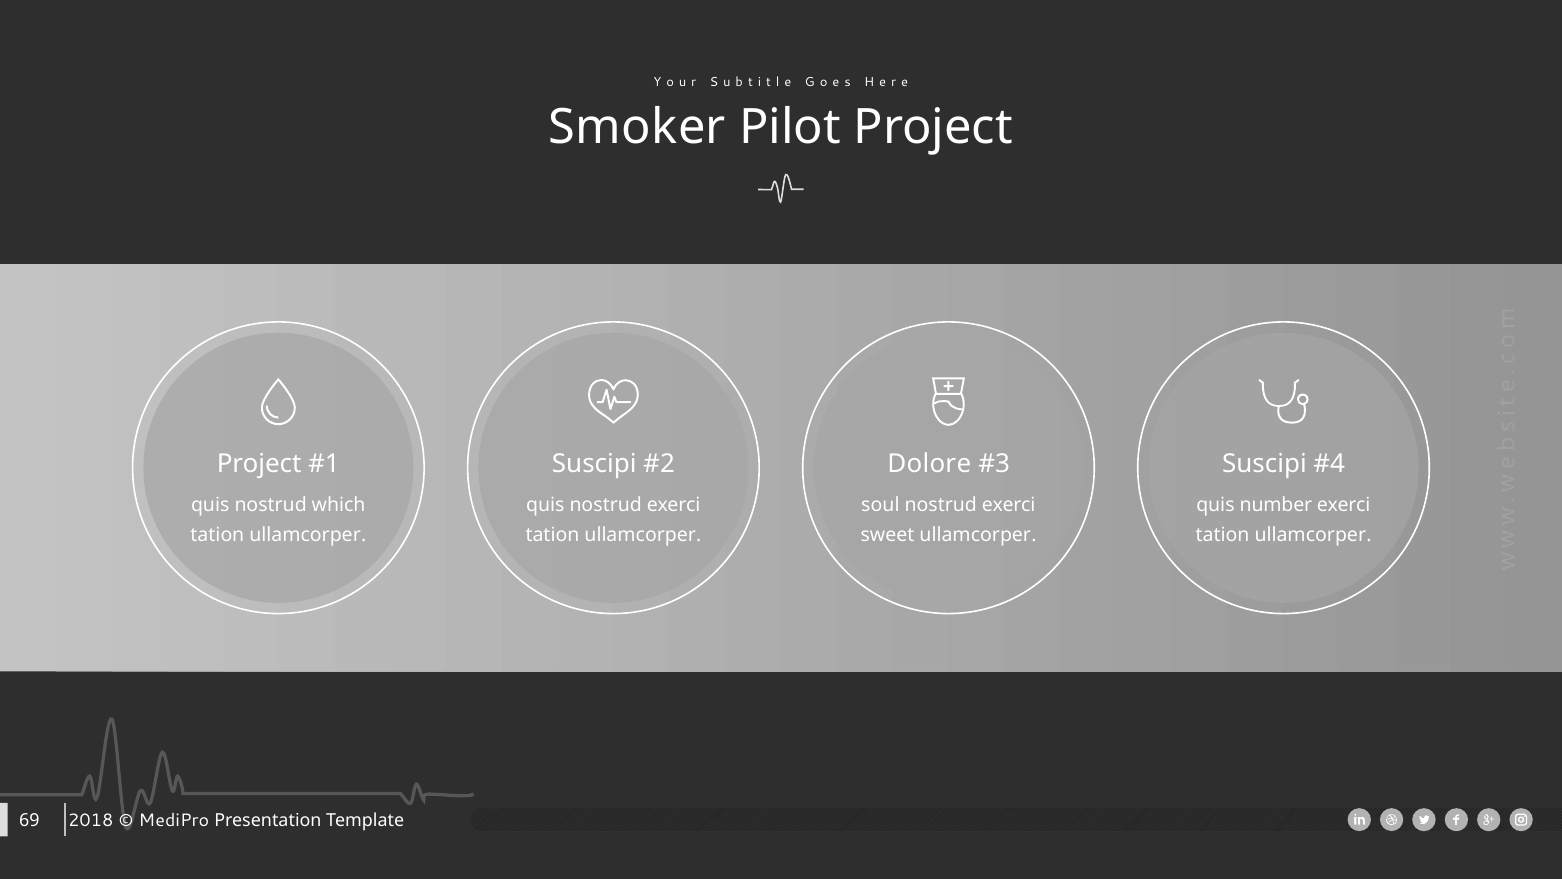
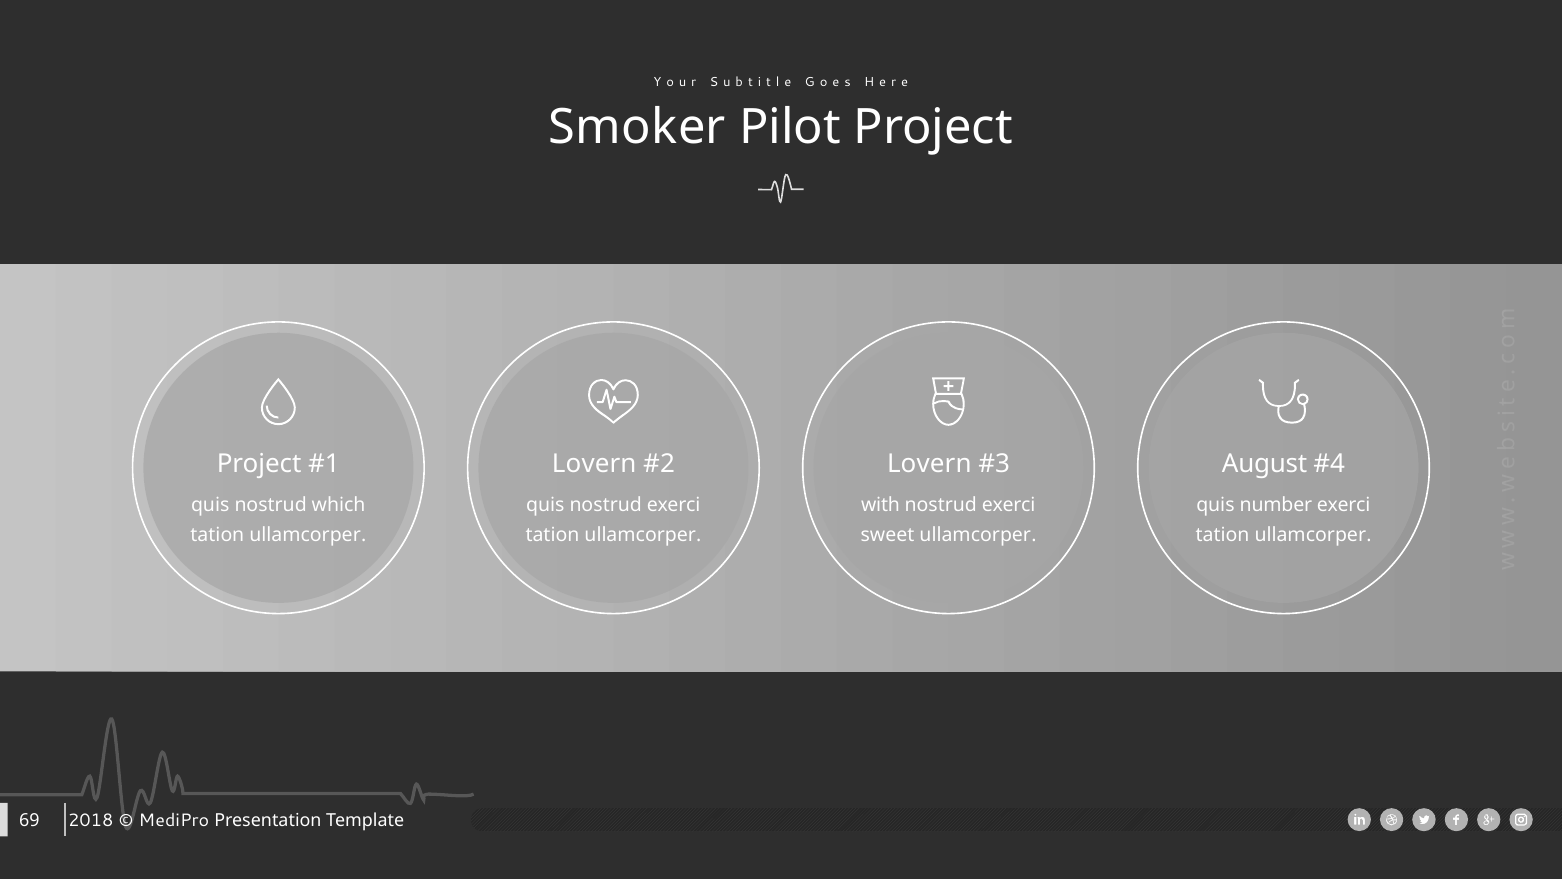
Suscipi at (594, 464): Suscipi -> Lovern
Dolore at (929, 464): Dolore -> Lovern
Suscipi at (1264, 464): Suscipi -> August
soul: soul -> with
